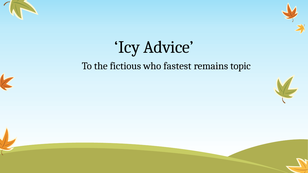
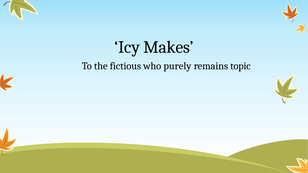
Advice: Advice -> Makes
fastest: fastest -> purely
